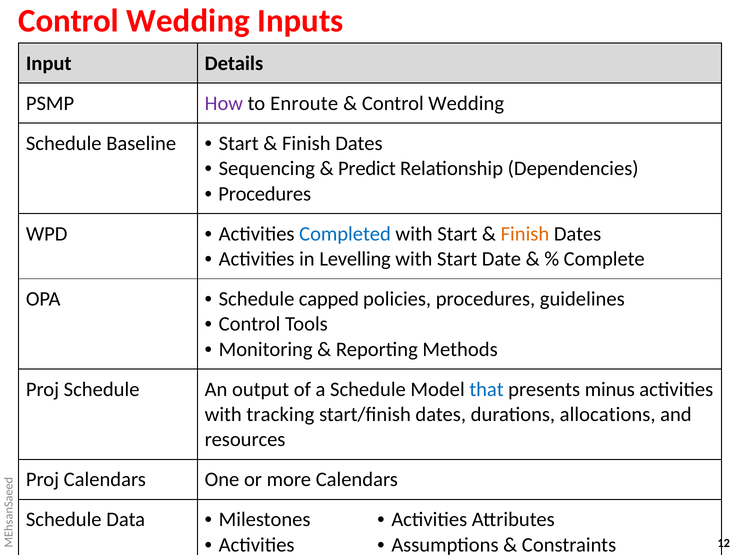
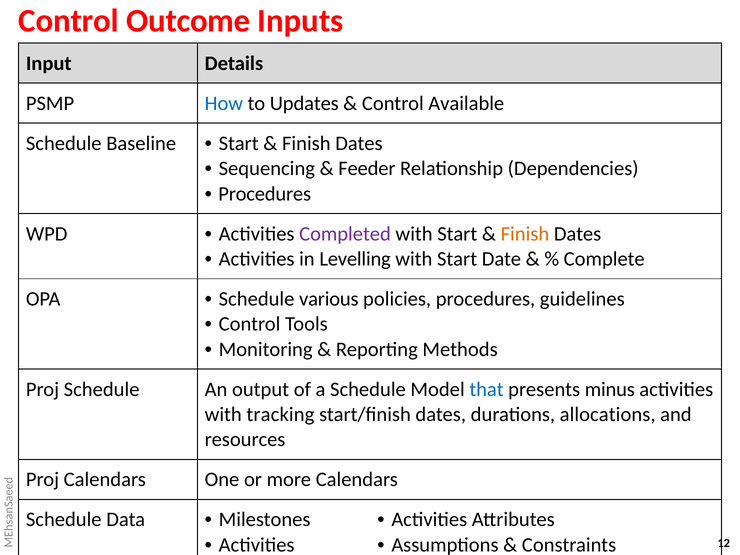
Wedding at (188, 21): Wedding -> Outcome
How colour: purple -> blue
Enroute: Enroute -> Updates
Wedding at (466, 103): Wedding -> Available
Predict: Predict -> Feeder
Completed colour: blue -> purple
capped: capped -> various
